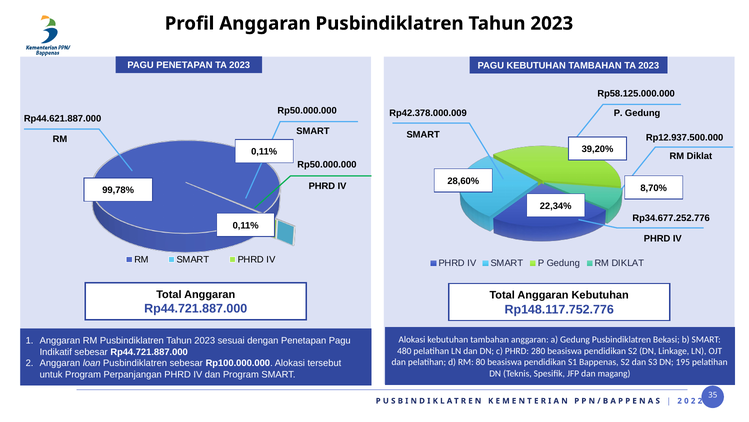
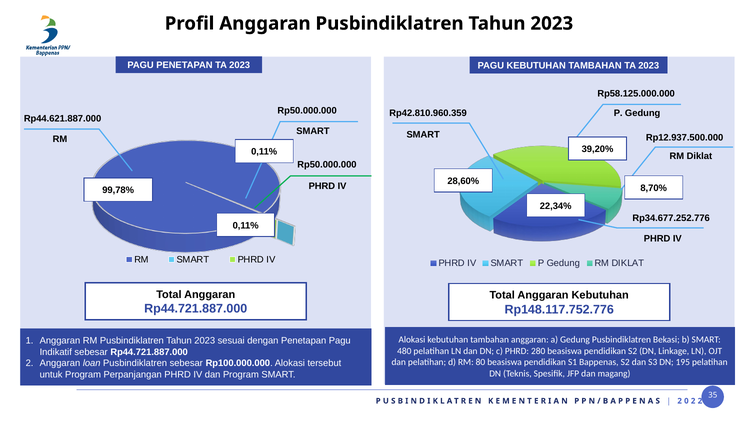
Rp42.378.000.009: Rp42.378.000.009 -> Rp42.810.960.359
